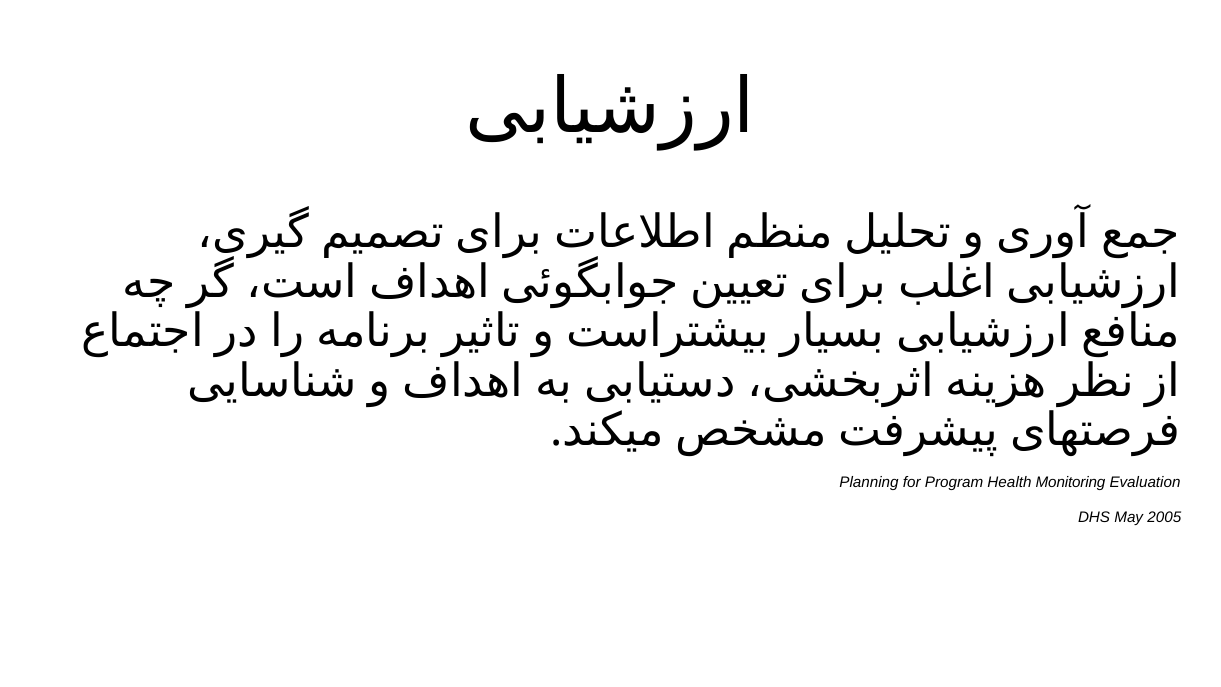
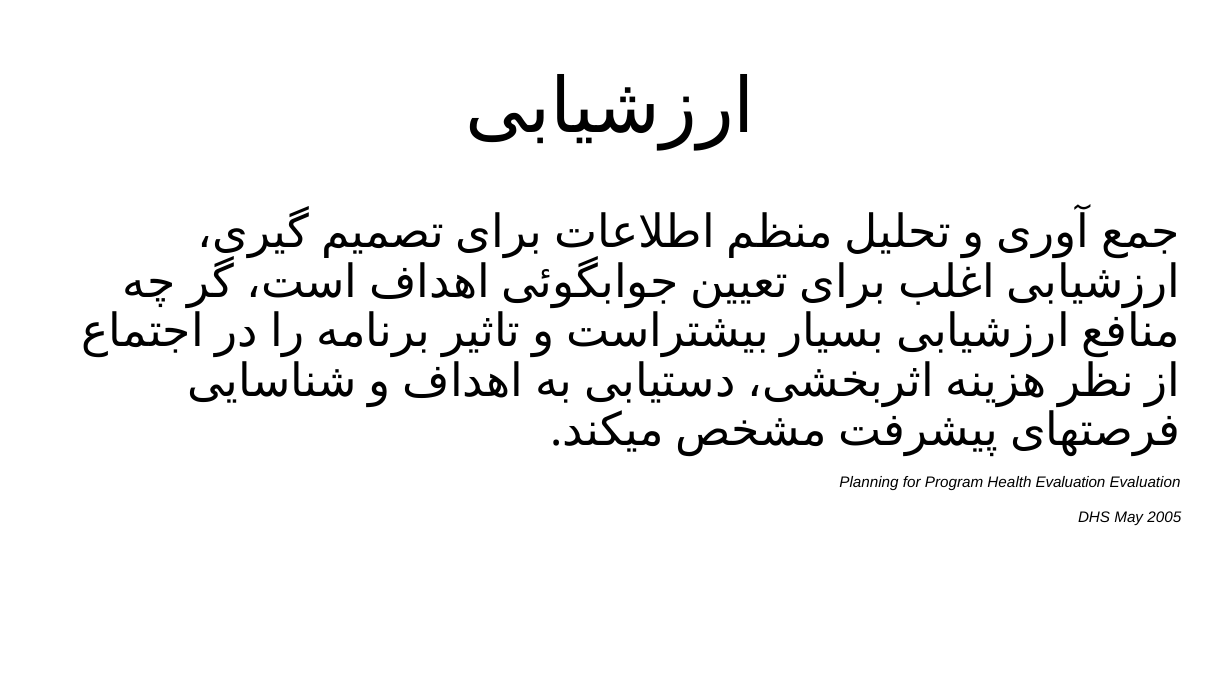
Health Monitoring: Monitoring -> Evaluation
